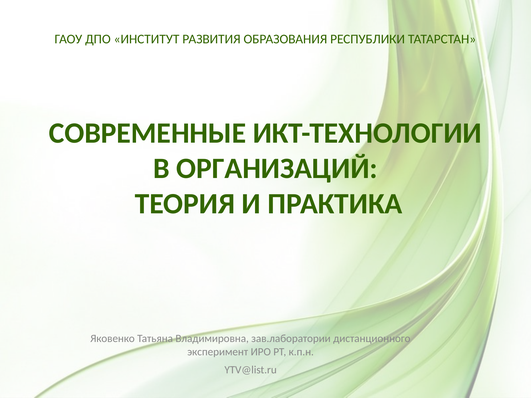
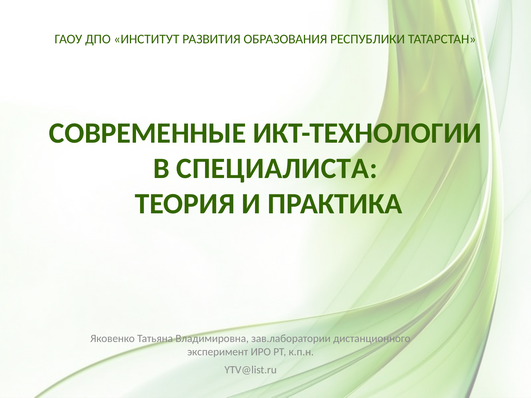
ОРГАНИЗАЦИЙ: ОРГАНИЗАЦИЙ -> СПЕЦИАЛИСТА
